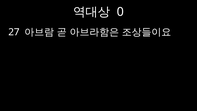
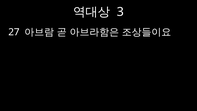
0: 0 -> 3
